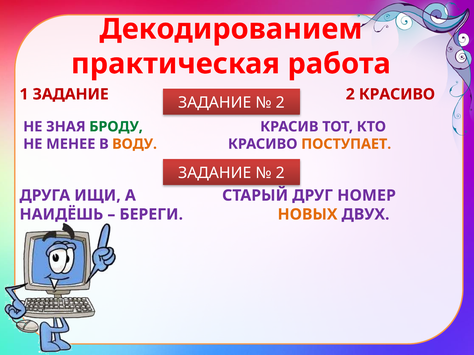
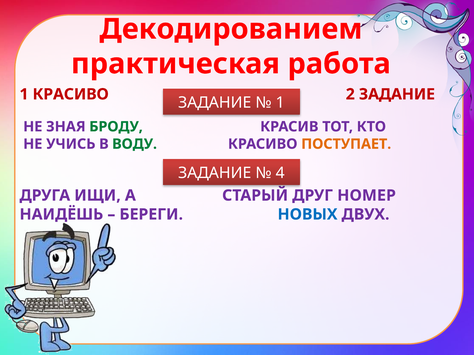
1 ЗАДАНИЕ: ЗАДАНИЕ -> КРАСИВО
2 КРАСИВО: КРАСИВО -> ЗАДАНИЕ
2 at (280, 103): 2 -> 1
МЕНЕЕ: МЕНЕЕ -> УЧИСЬ
ВОДУ colour: orange -> green
2 at (280, 173): 2 -> 4
НОВЫХ colour: orange -> blue
